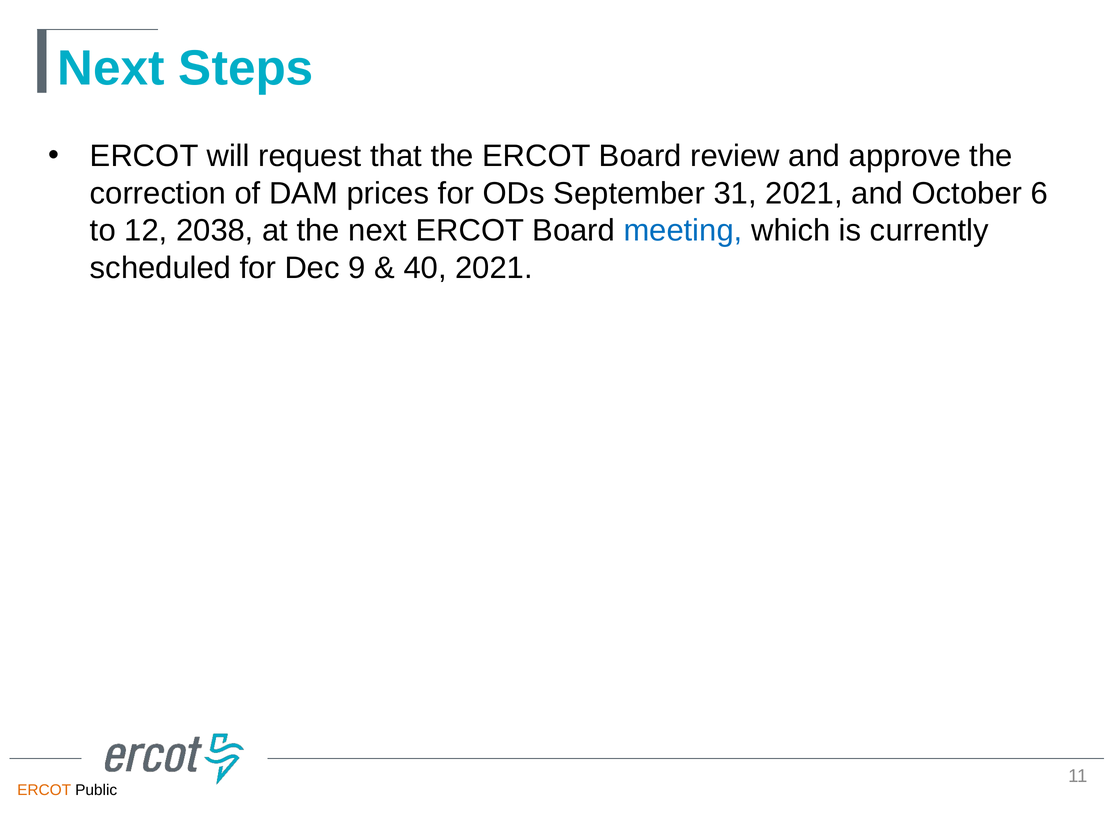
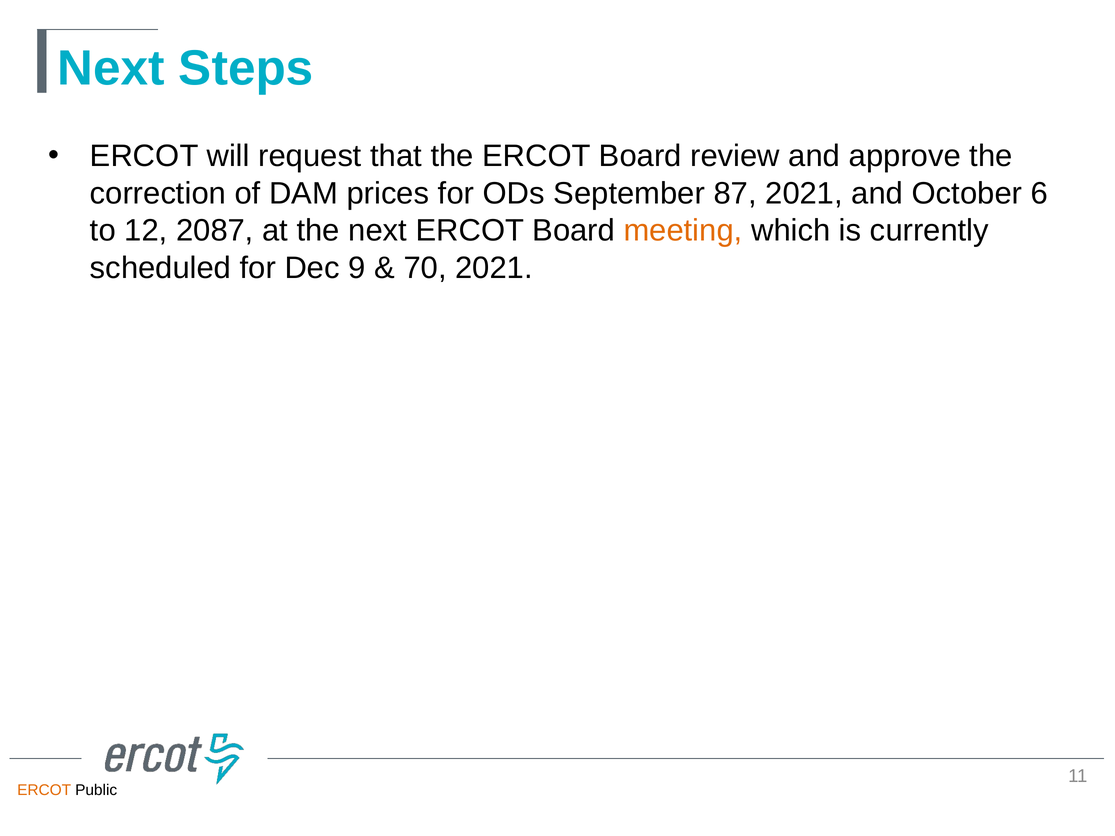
31: 31 -> 87
2038: 2038 -> 2087
meeting colour: blue -> orange
40: 40 -> 70
